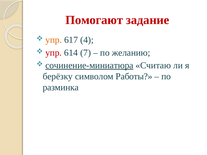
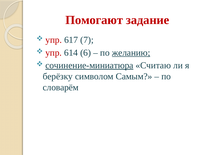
упр at (54, 40) colour: orange -> red
4: 4 -> 7
7: 7 -> 6
желанию underline: none -> present
Работы: Работы -> Самым
разминка: разминка -> словарём
